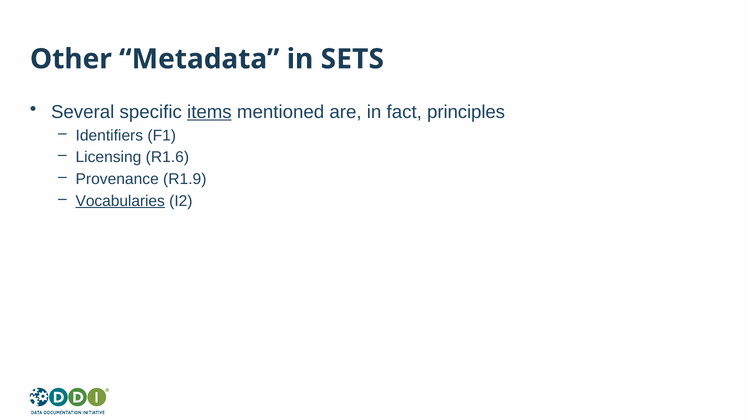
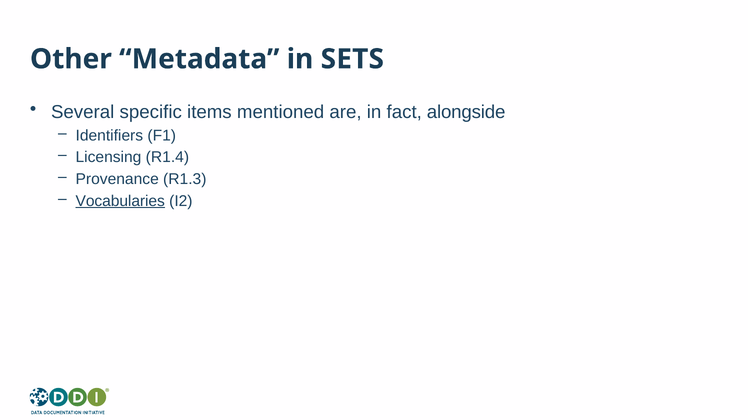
items underline: present -> none
principles: principles -> alongside
R1.6: R1.6 -> R1.4
R1.9: R1.9 -> R1.3
